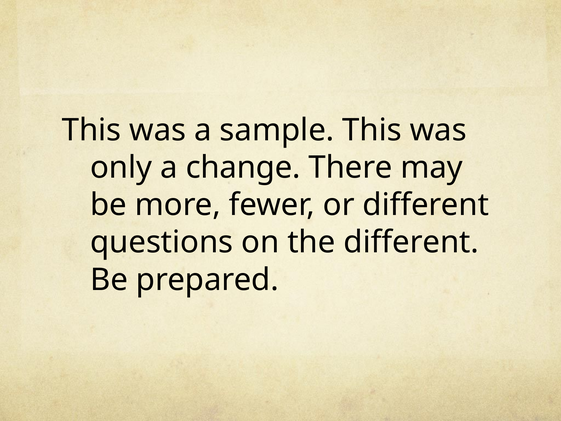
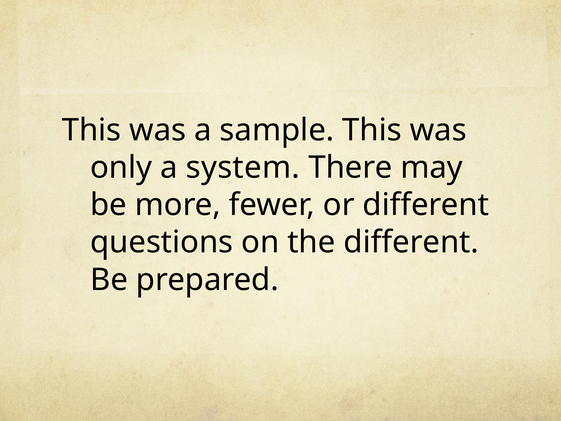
change: change -> system
